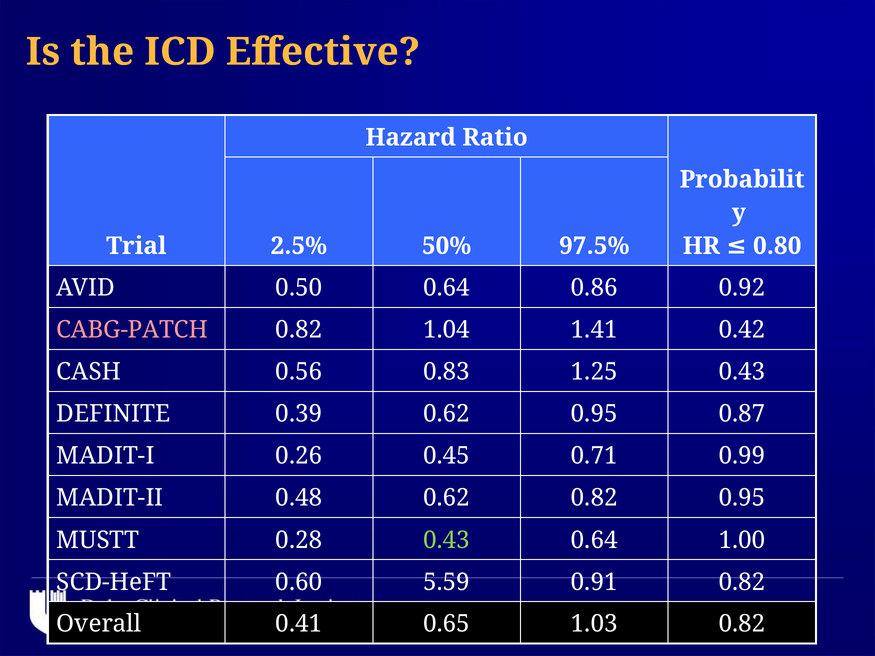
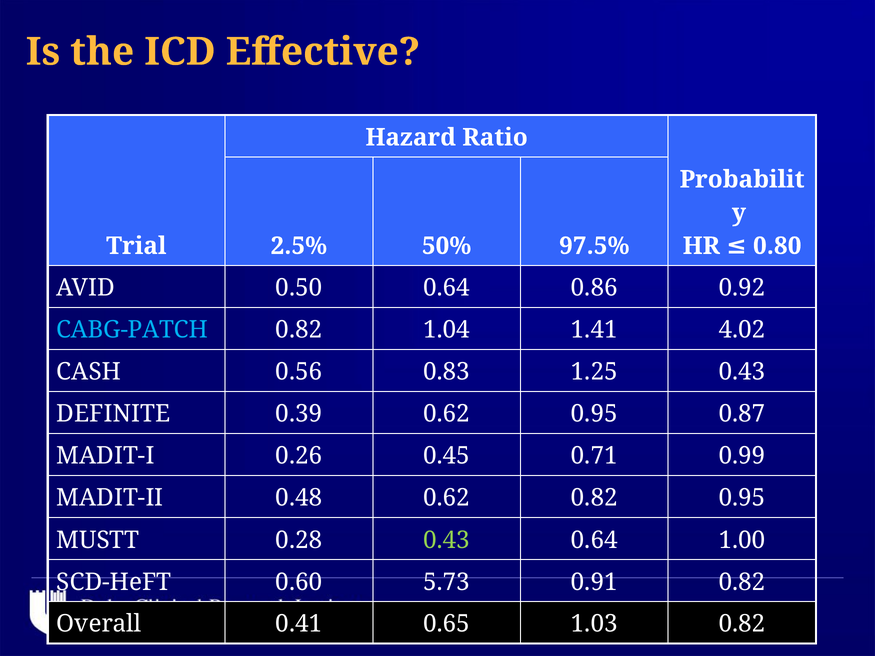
CABG-PATCH colour: pink -> light blue
0.42: 0.42 -> 4.02
5.59: 5.59 -> 5.73
